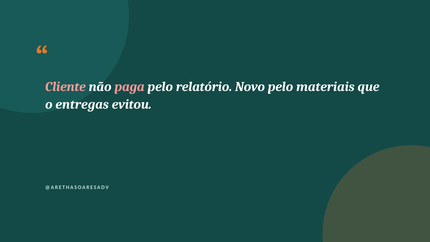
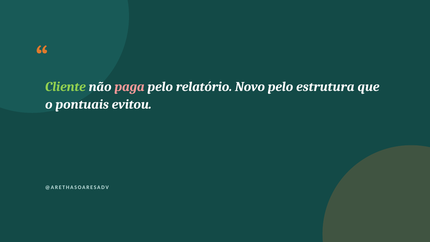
Cliente colour: pink -> light green
materiais: materiais -> estrutura
entregas: entregas -> pontuais
